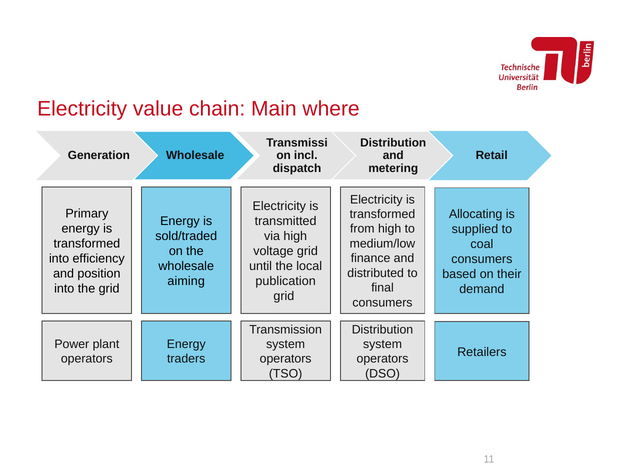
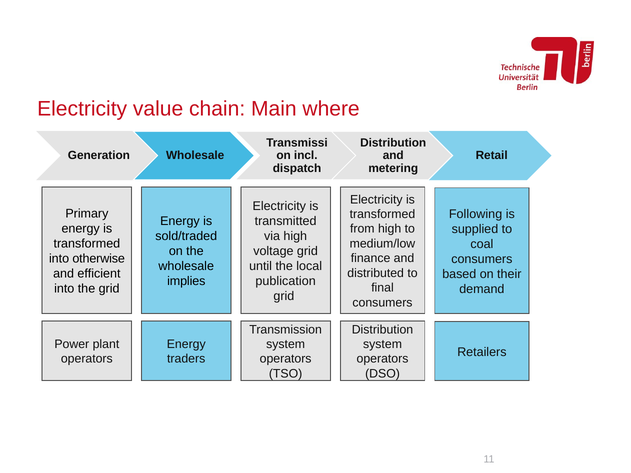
Allocating: Allocating -> Following
efficiency: efficiency -> otherwise
position: position -> efficient
aiming: aiming -> implies
